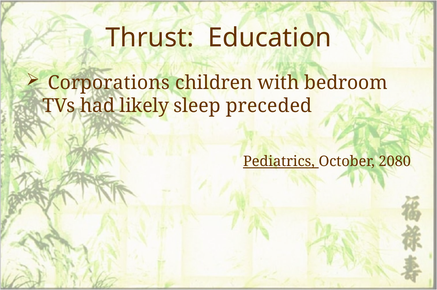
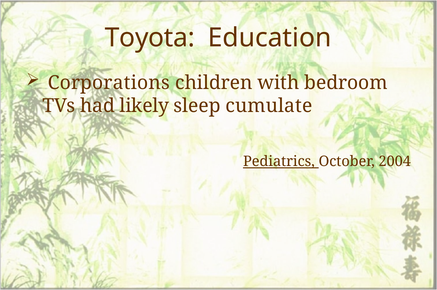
Thrust: Thrust -> Toyota
preceded: preceded -> cumulate
2080: 2080 -> 2004
